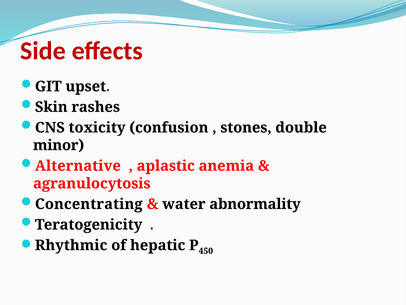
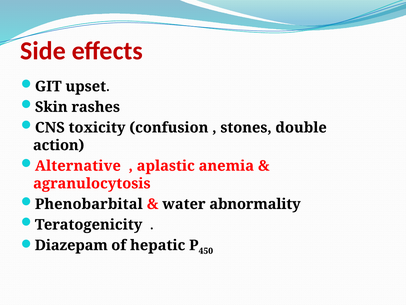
minor: minor -> action
Concentrating: Concentrating -> Phenobarbital
Rhythmic: Rhythmic -> Diazepam
